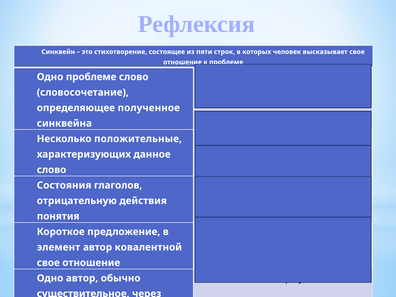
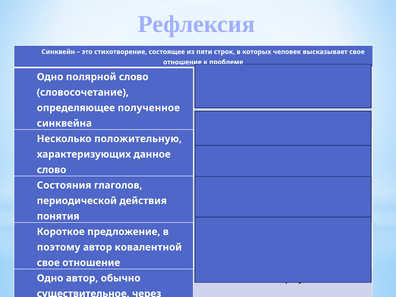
Одно проблеме: проблеме -> полярной
положительные: положительные -> положительную
отрицательную: отрицательную -> периодической
элемент: элемент -> поэтому
